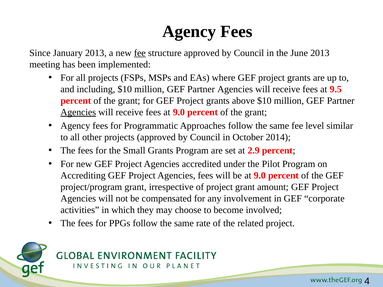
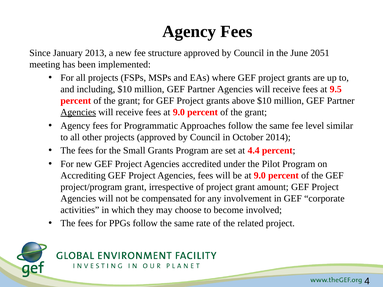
fee at (140, 53) underline: present -> none
June 2013: 2013 -> 2051
2.9: 2.9 -> 4.4
